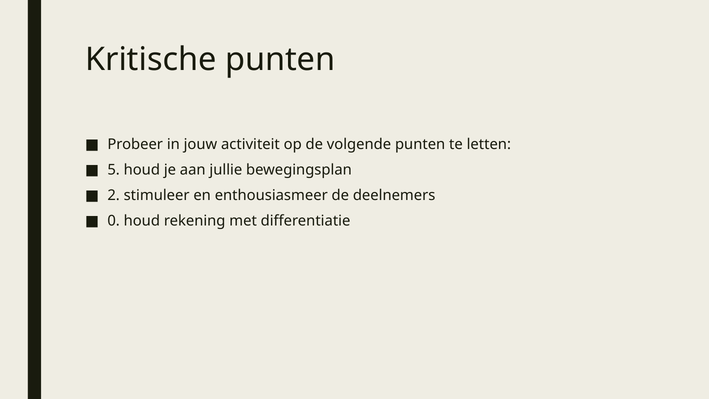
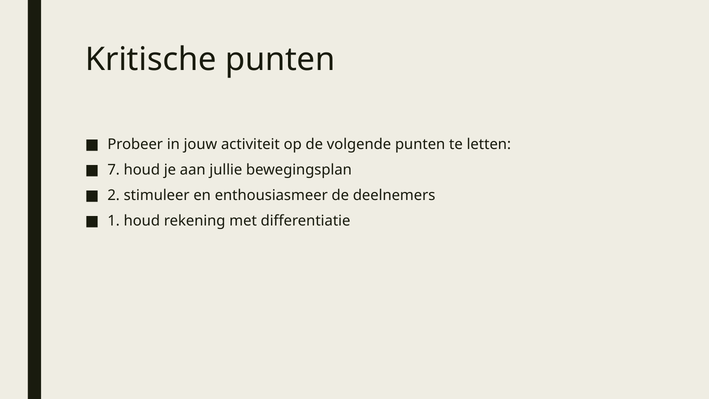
5: 5 -> 7
0: 0 -> 1
